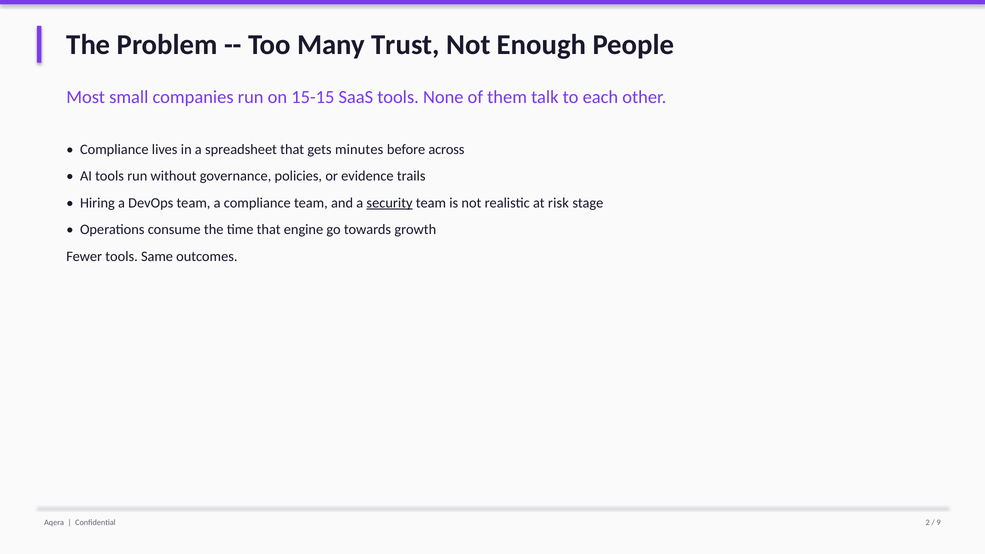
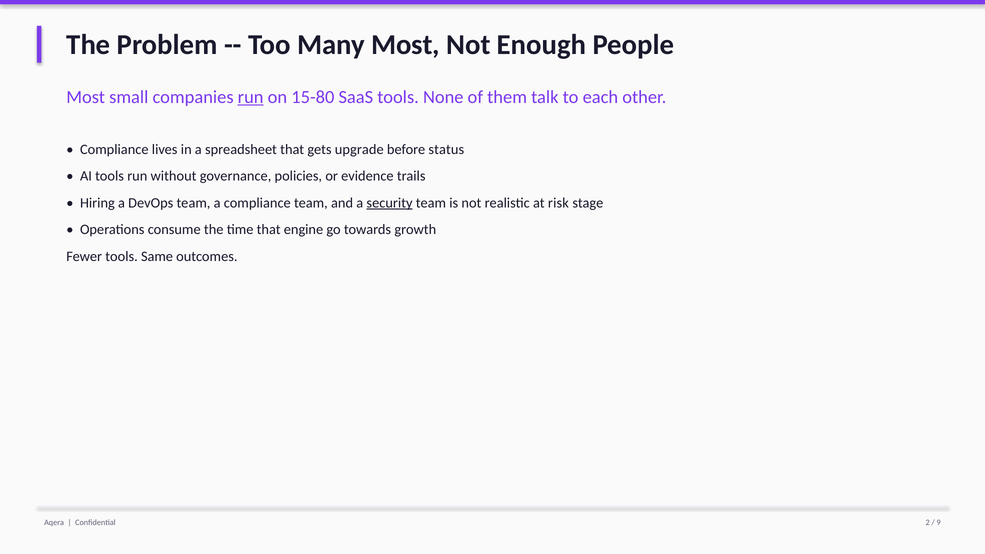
Many Trust: Trust -> Most
run at (251, 97) underline: none -> present
15-15: 15-15 -> 15-80
minutes: minutes -> upgrade
across: across -> status
